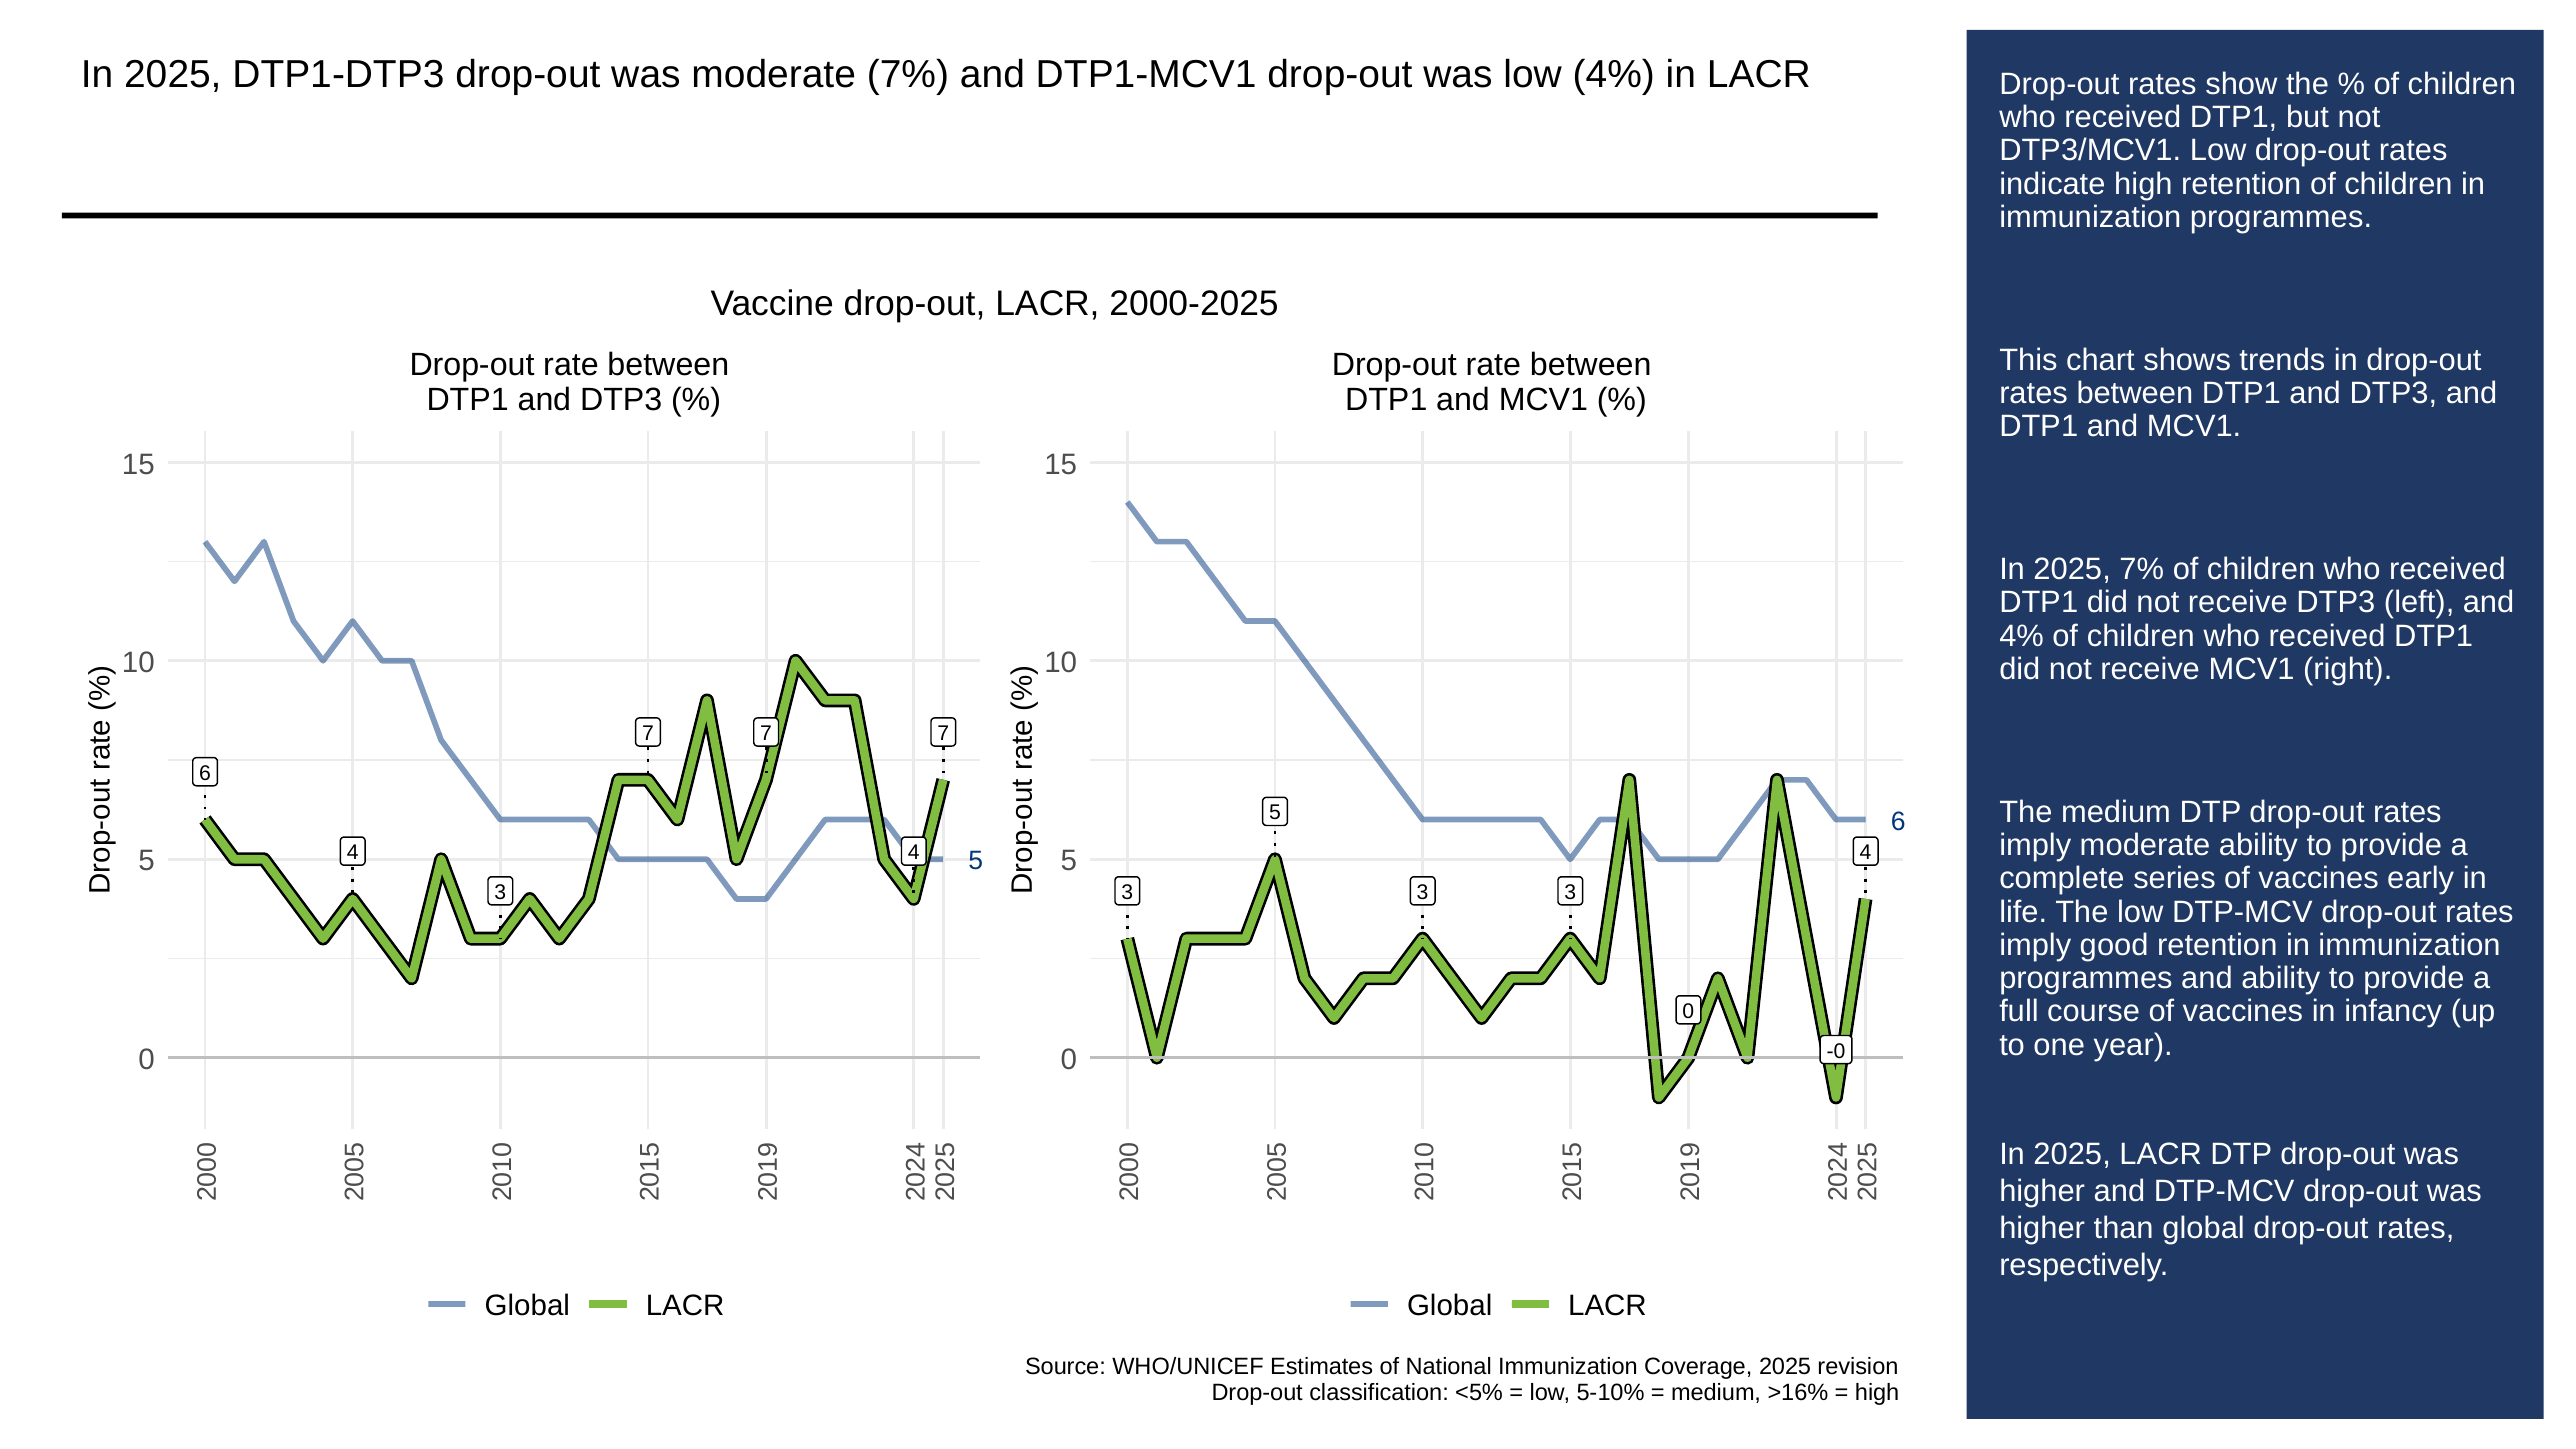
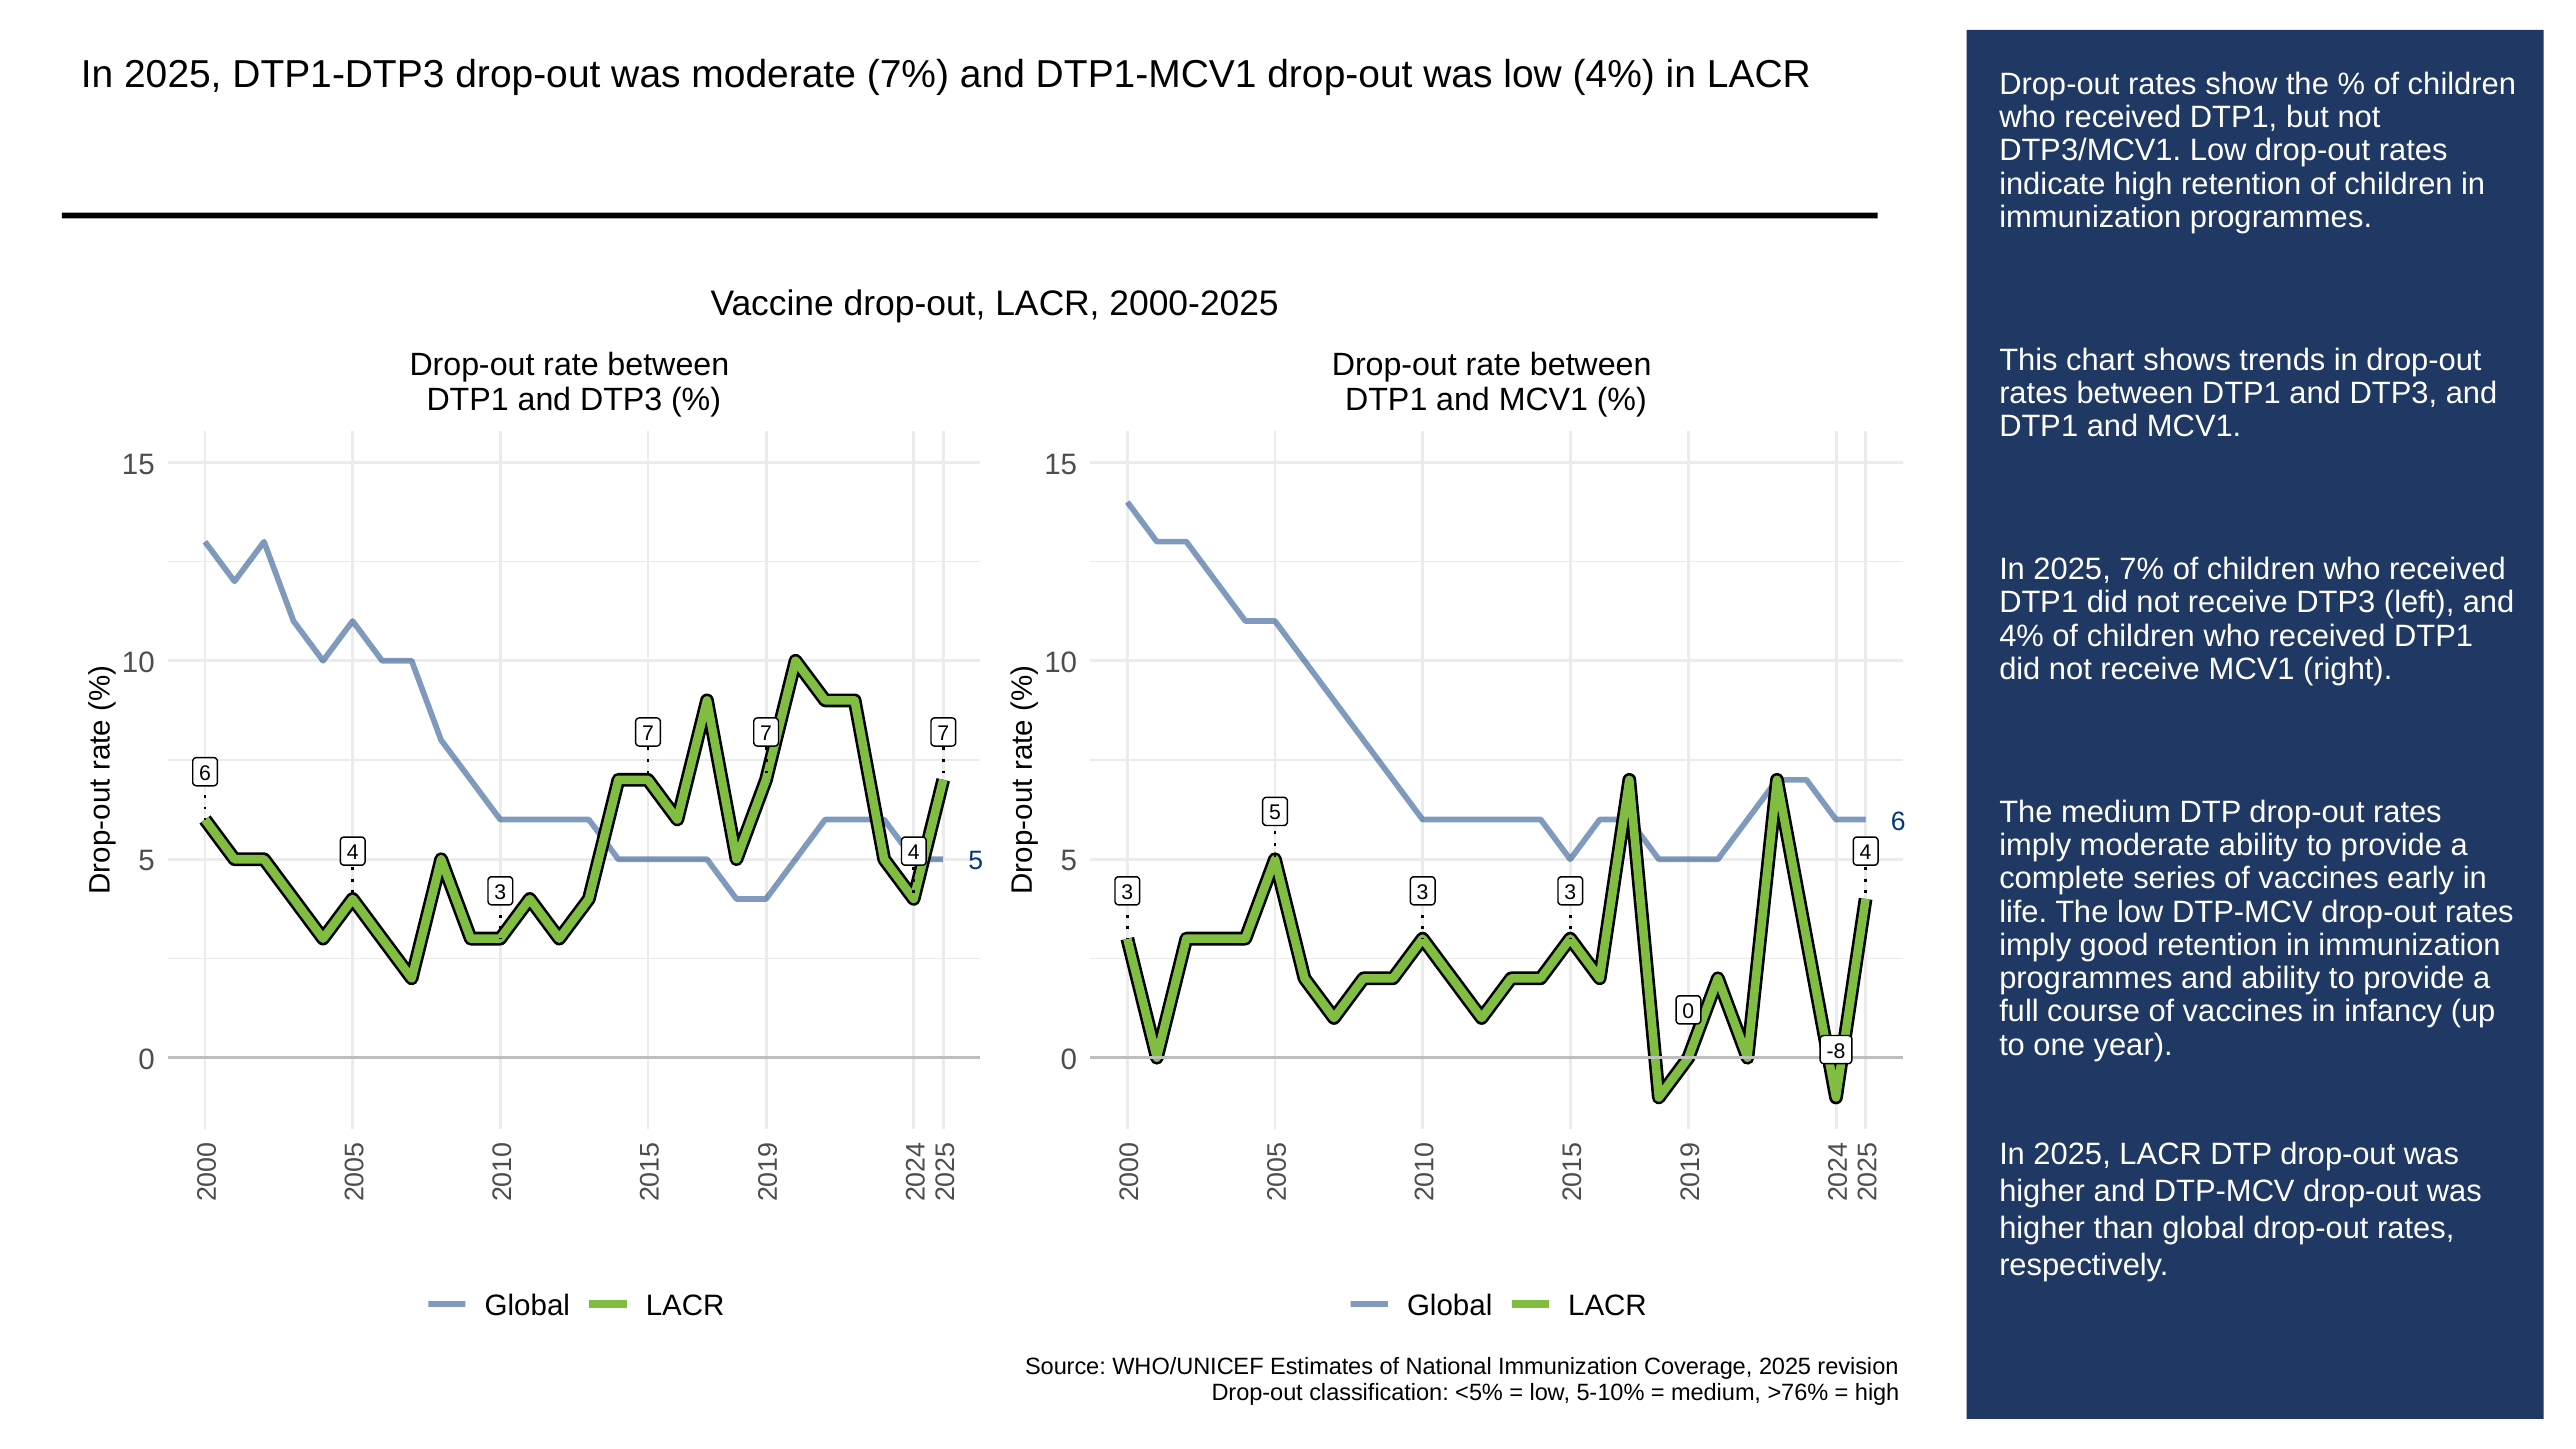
-0: -0 -> -8
>16%: >16% -> >76%
